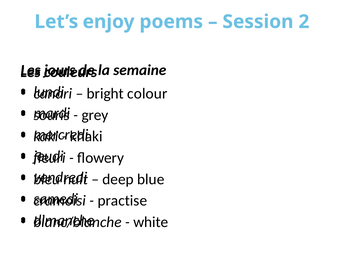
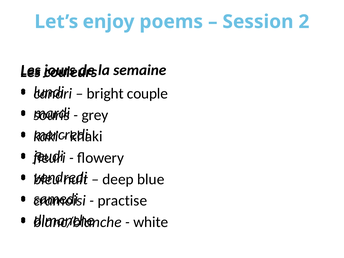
colour: colour -> couple
